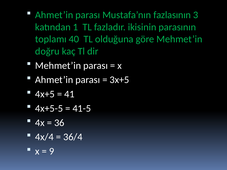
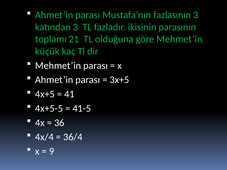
katından 1: 1 -> 3
40: 40 -> 21
doğru: doğru -> küçük
